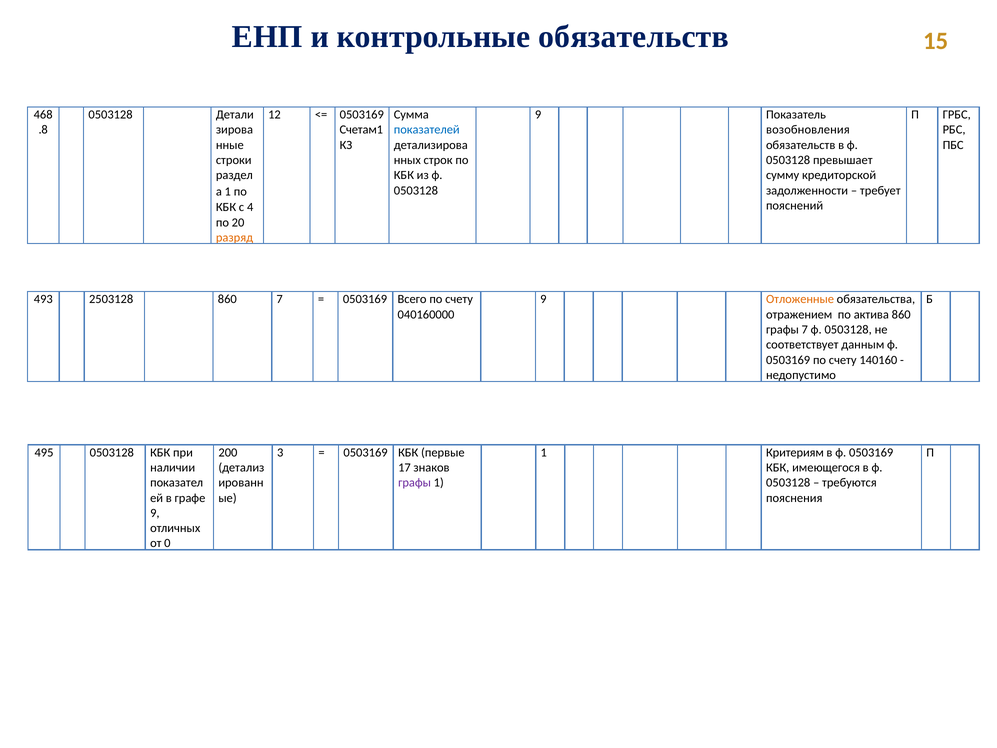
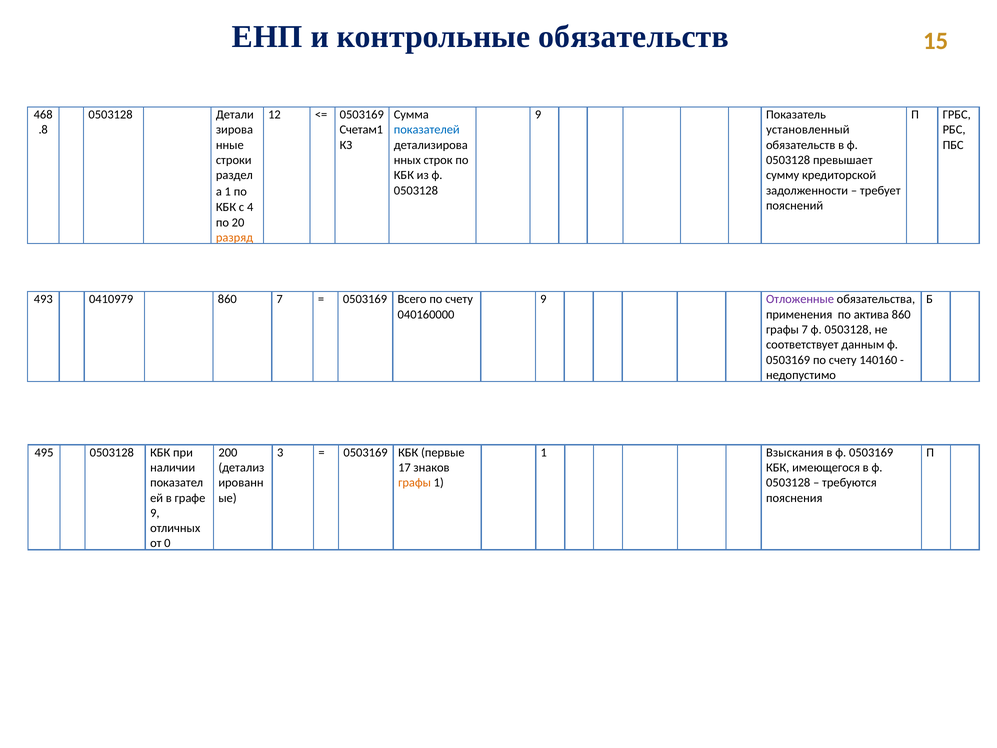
возобновления: возобновления -> установленный
2503128: 2503128 -> 0410979
Отложенные colour: orange -> purple
отражением: отражением -> применения
Критериям: Критериям -> Взыскания
графы at (415, 483) colour: purple -> orange
